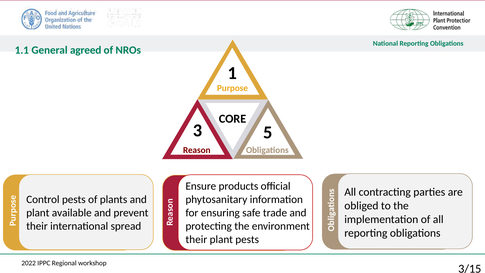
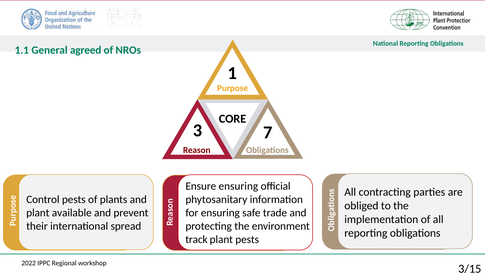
5: 5 -> 7
Ensure products: products -> ensuring
their at (196, 239): their -> track
